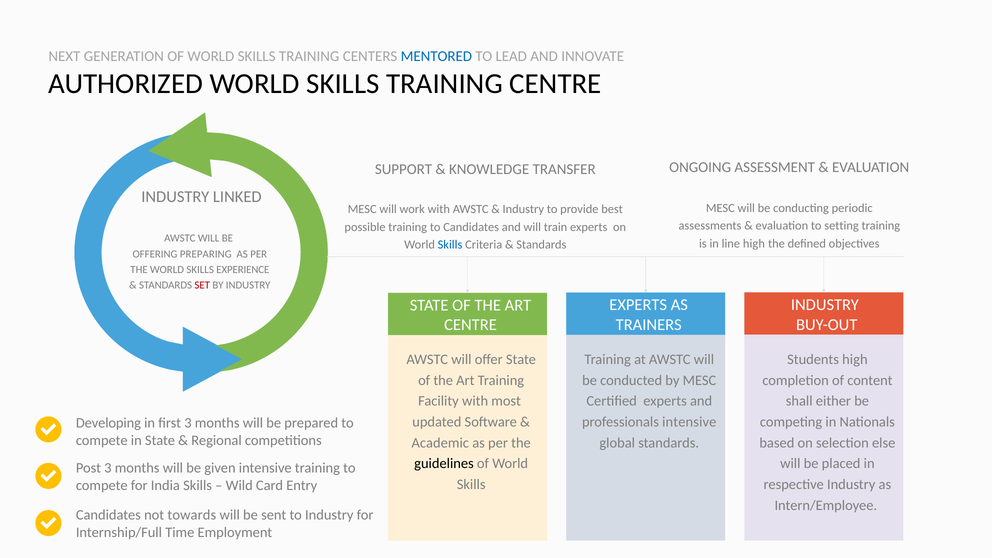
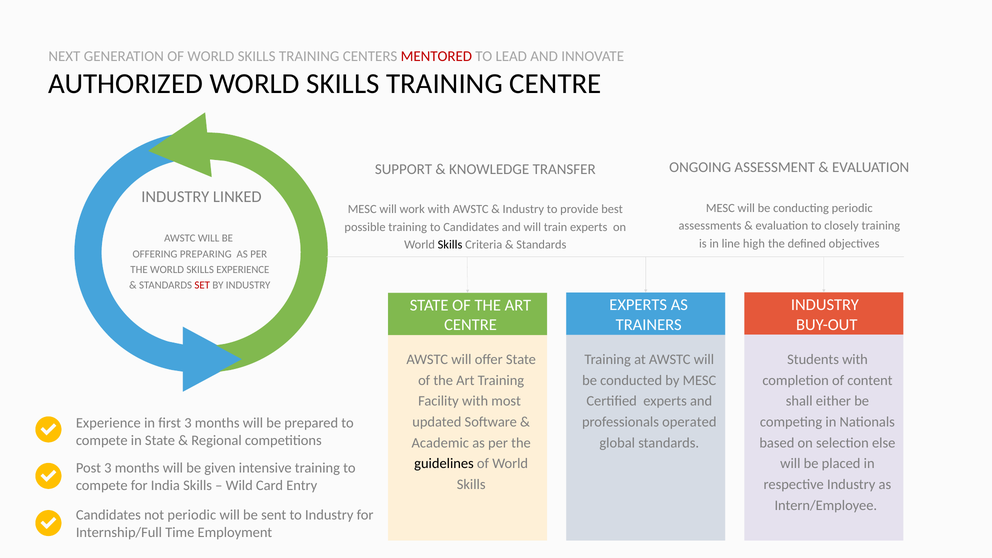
MENTORED colour: blue -> red
setting: setting -> closely
Skills at (450, 245) colour: blue -> black
Students high: high -> with
professionals intensive: intensive -> operated
Developing at (108, 423): Developing -> Experience
not towards: towards -> periodic
